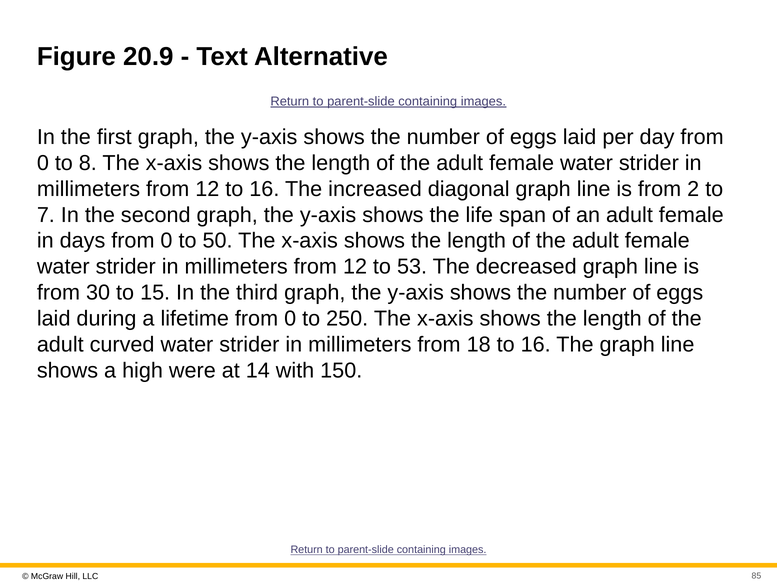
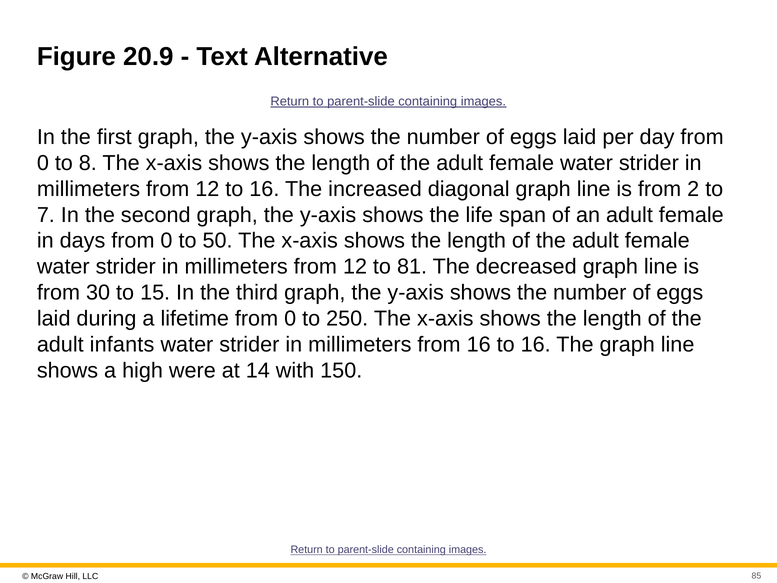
53: 53 -> 81
curved: curved -> infants
from 18: 18 -> 16
